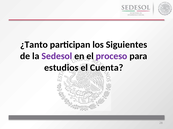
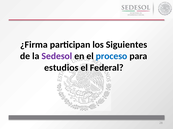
¿Tanto: ¿Tanto -> ¿Firma
proceso colour: purple -> blue
Cuenta: Cuenta -> Federal
